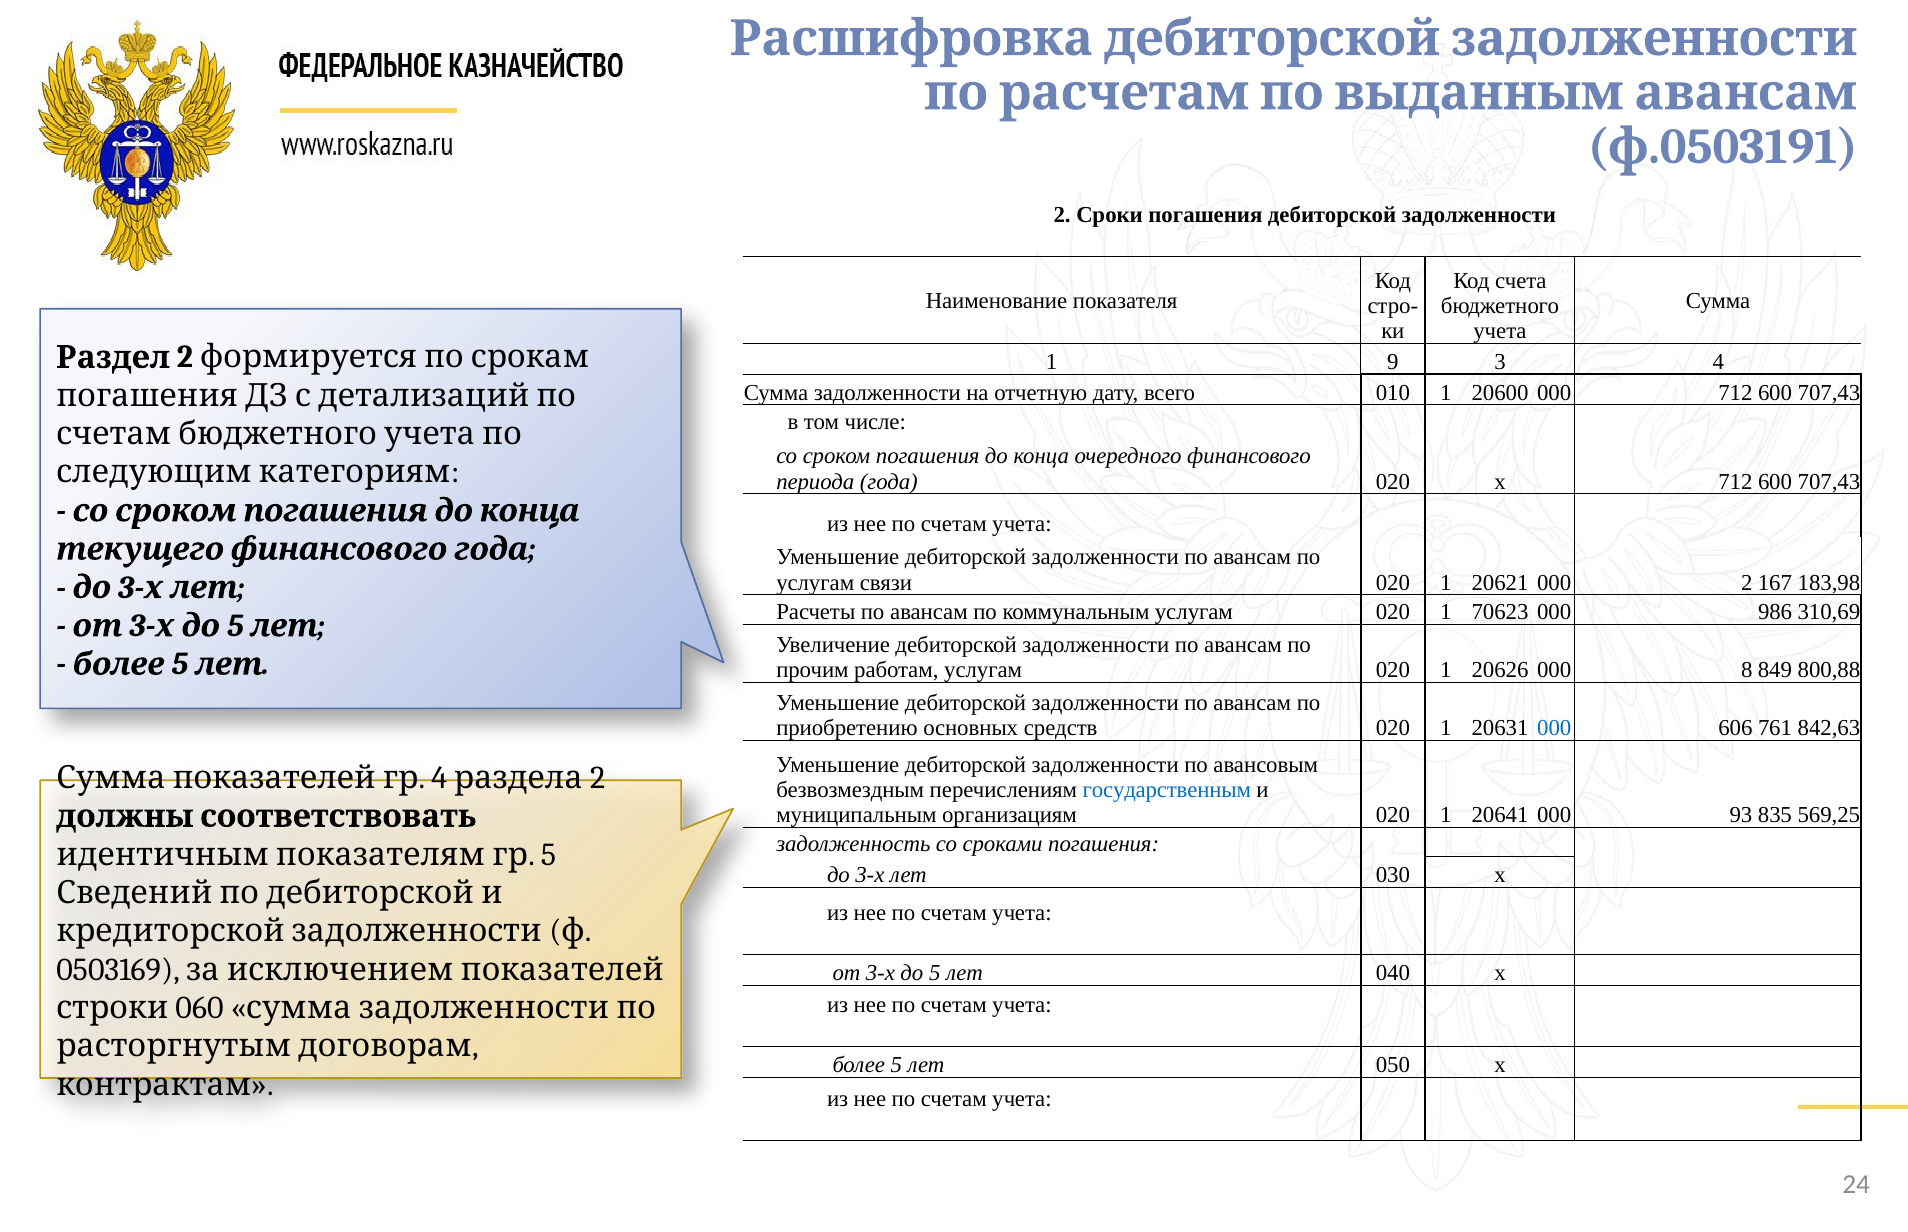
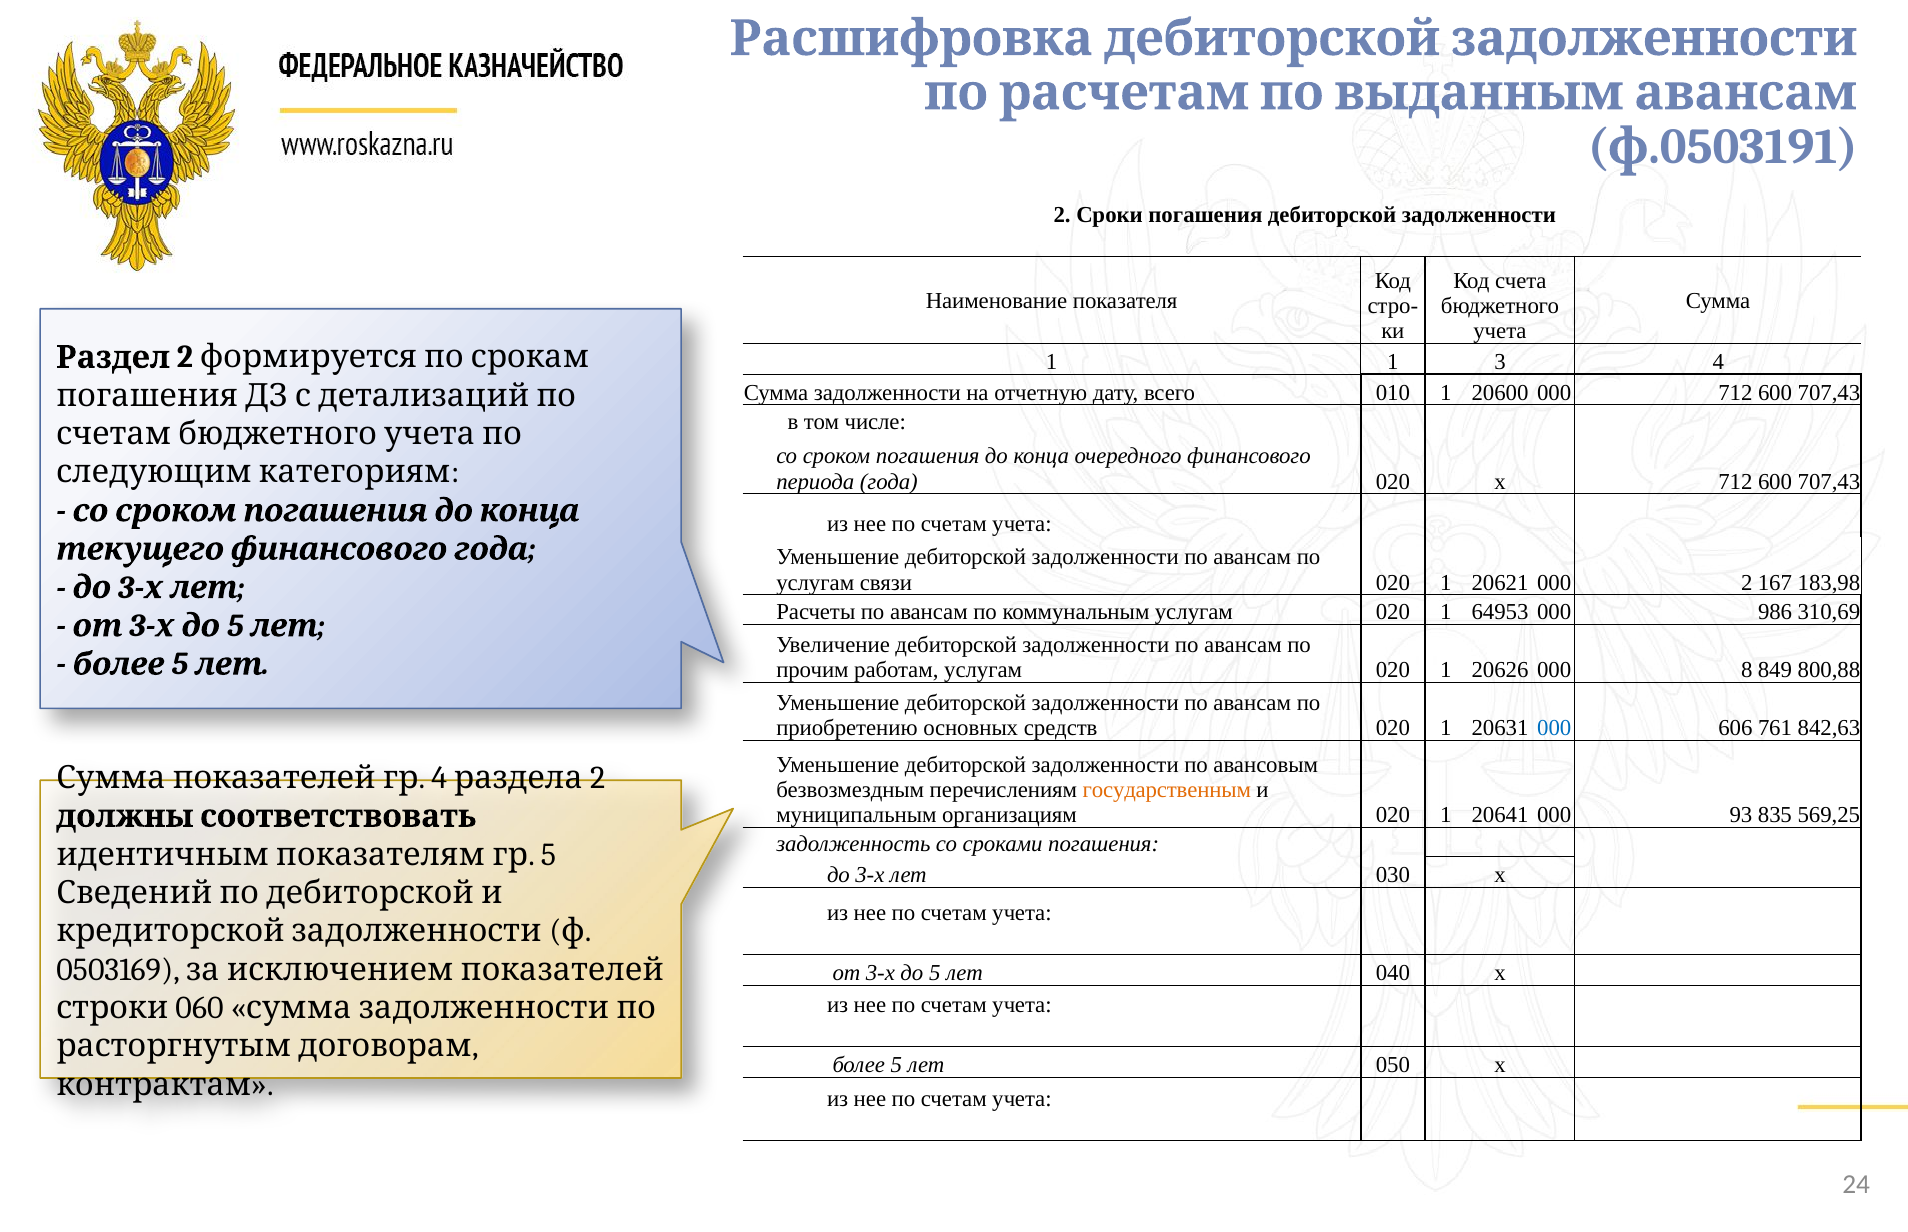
1 9: 9 -> 1
70623: 70623 -> 64953
государственным colour: blue -> orange
